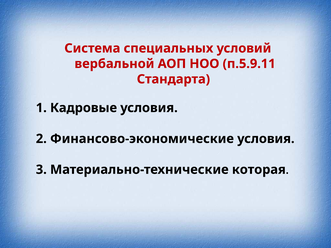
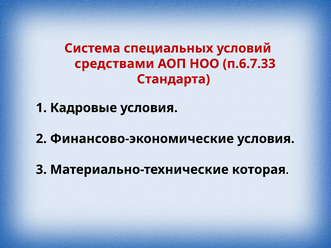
вербальной: вербальной -> средствами
п.5.9.11: п.5.9.11 -> п.6.7.33
